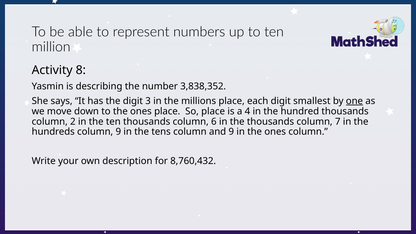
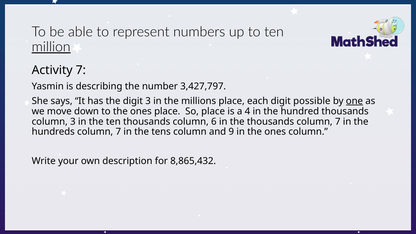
million underline: none -> present
Activity 8: 8 -> 7
3,838,352: 3,838,352 -> 3,427,797
smallest: smallest -> possible
column 2: 2 -> 3
hundreds column 9: 9 -> 7
8,760,432: 8,760,432 -> 8,865,432
